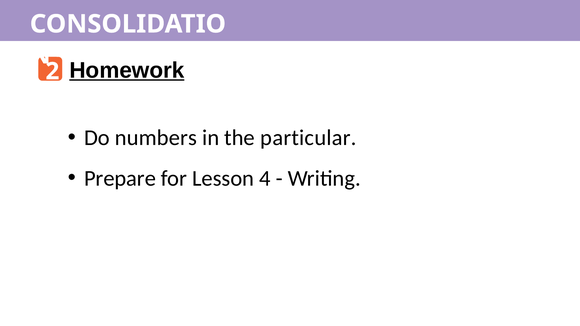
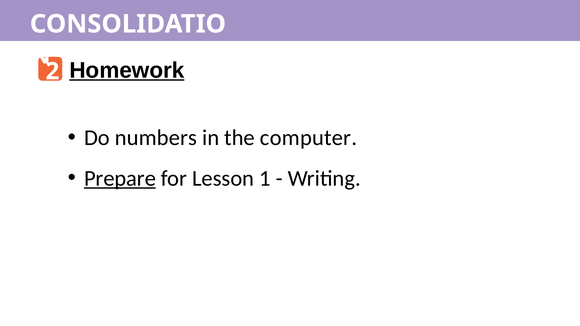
particular: particular -> computer
Prepare underline: none -> present
4: 4 -> 1
